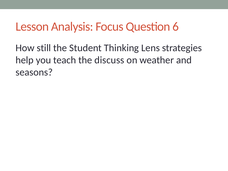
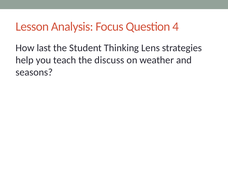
6: 6 -> 4
still: still -> last
